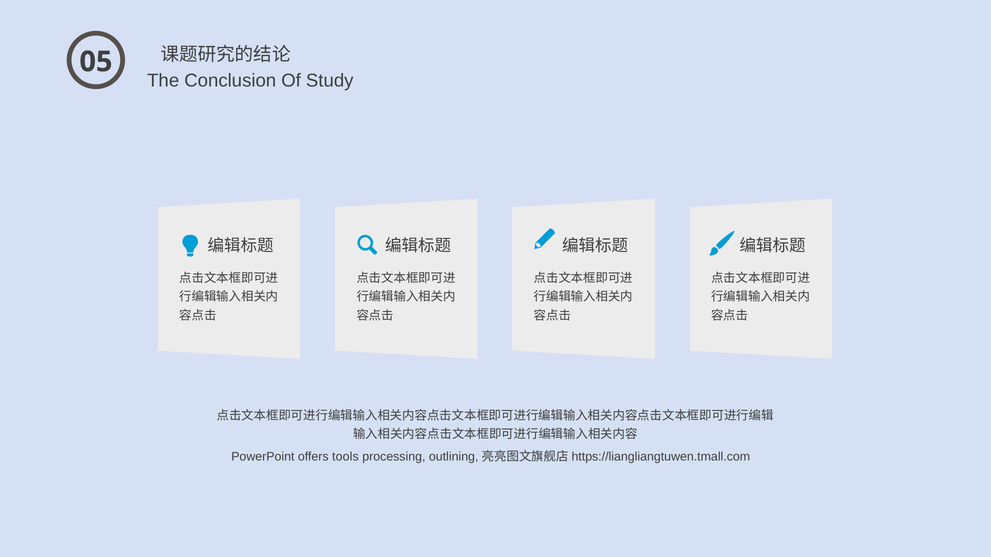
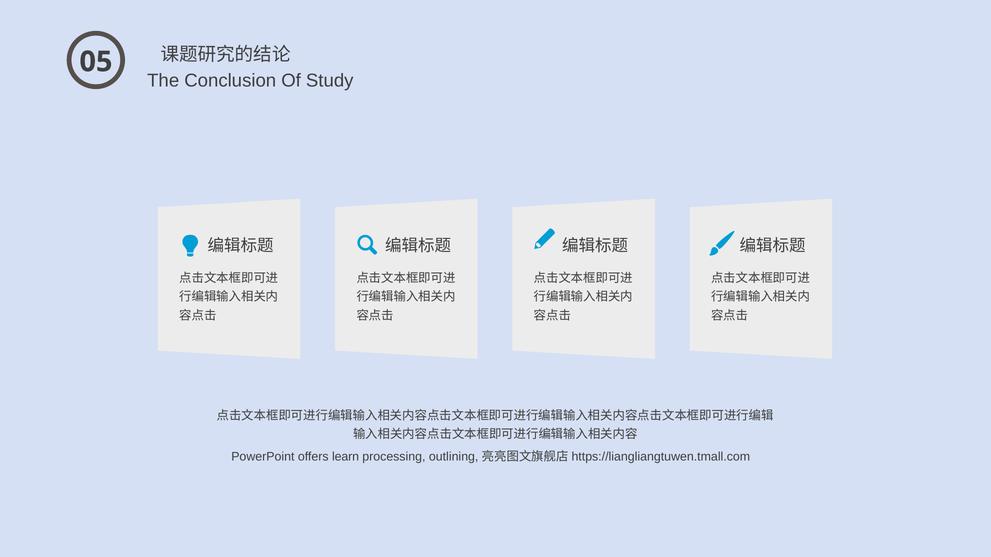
tools: tools -> learn
